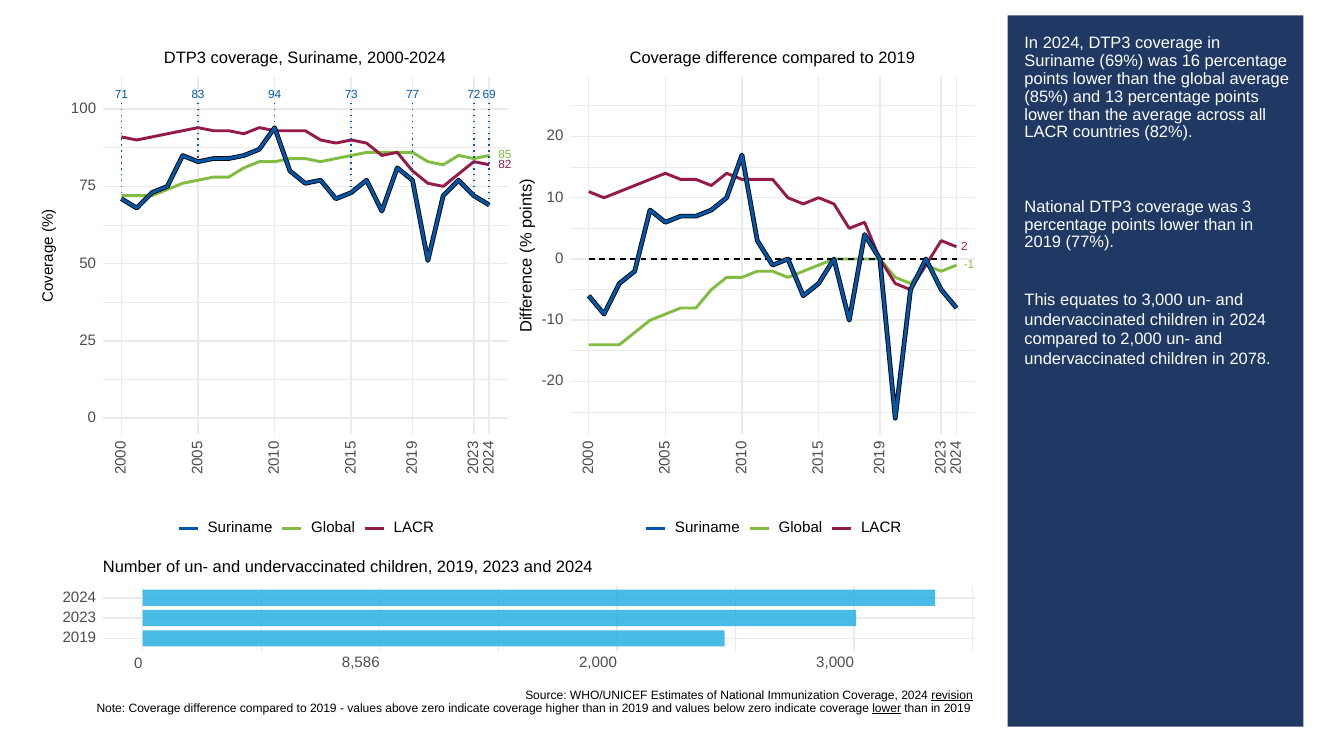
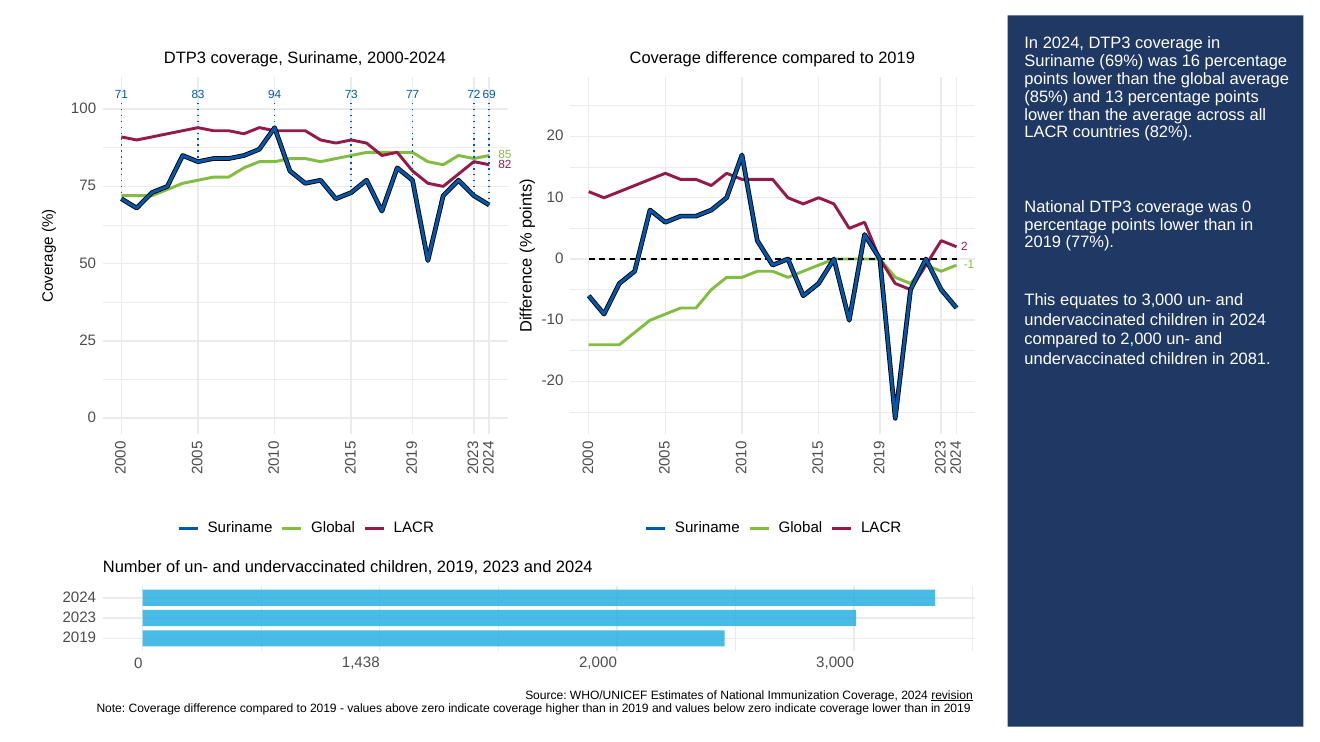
was 3: 3 -> 0
2078: 2078 -> 2081
8,586: 8,586 -> 1,438
lower at (887, 709) underline: present -> none
